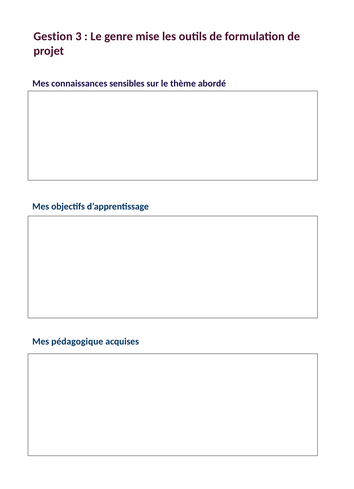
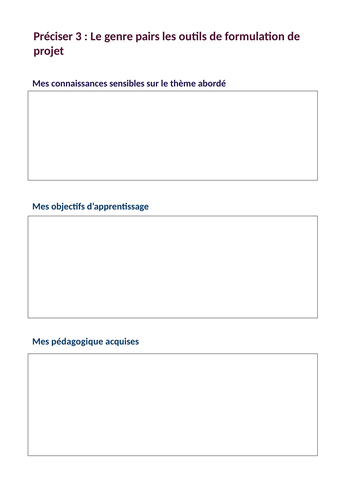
Gestion: Gestion -> Préciser
mise: mise -> pairs
